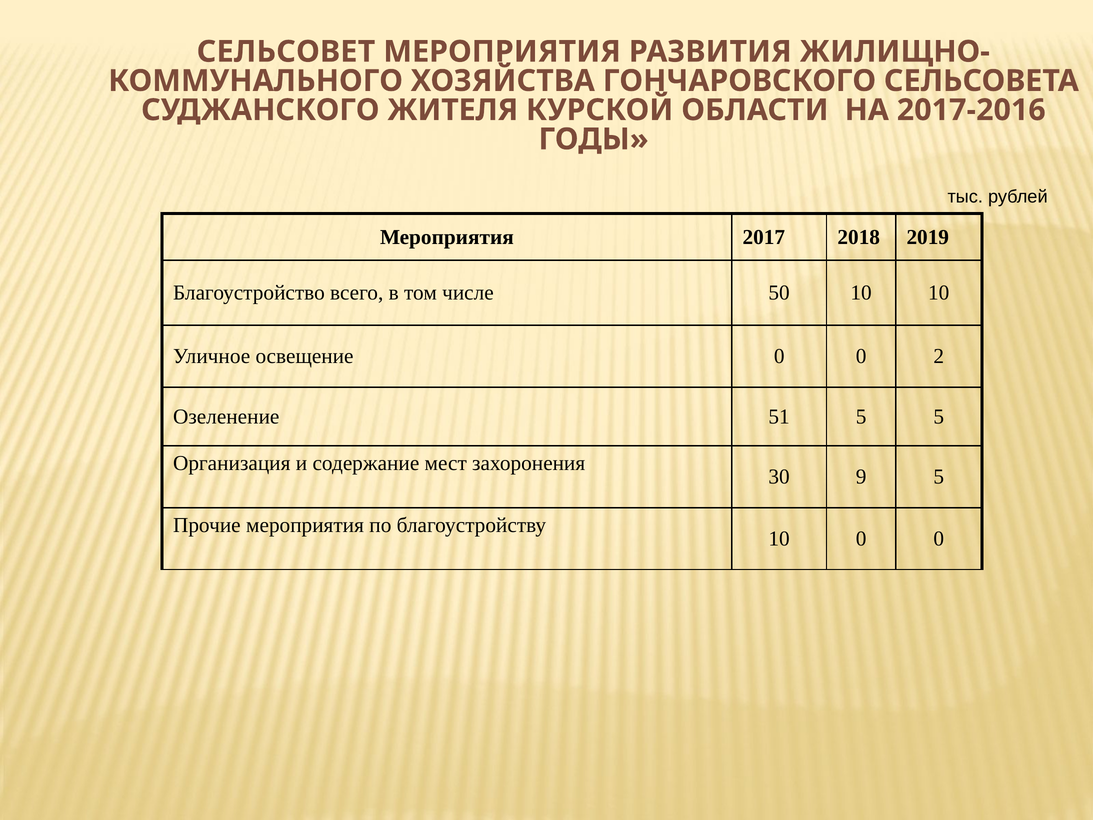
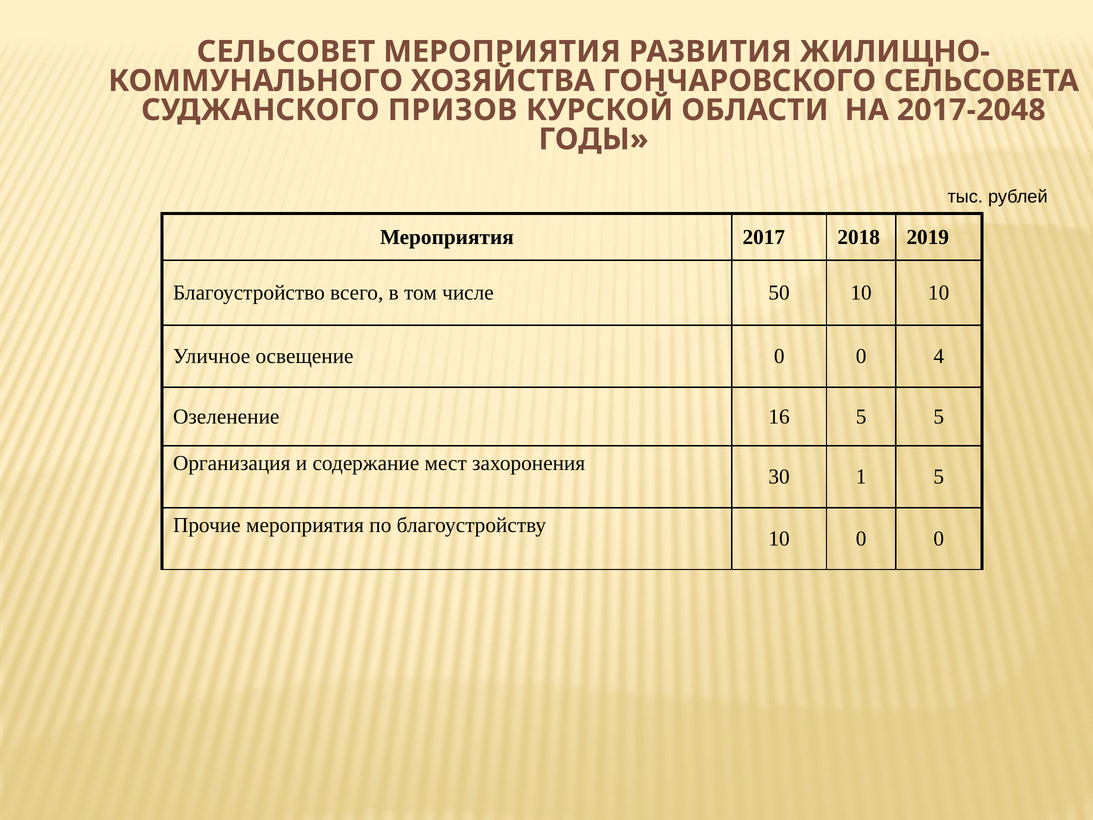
ЖИТЕЛЯ: ЖИТЕЛЯ -> ПРИЗОВ
2017-2016: 2017-2016 -> 2017-2048
2: 2 -> 4
51: 51 -> 16
9: 9 -> 1
